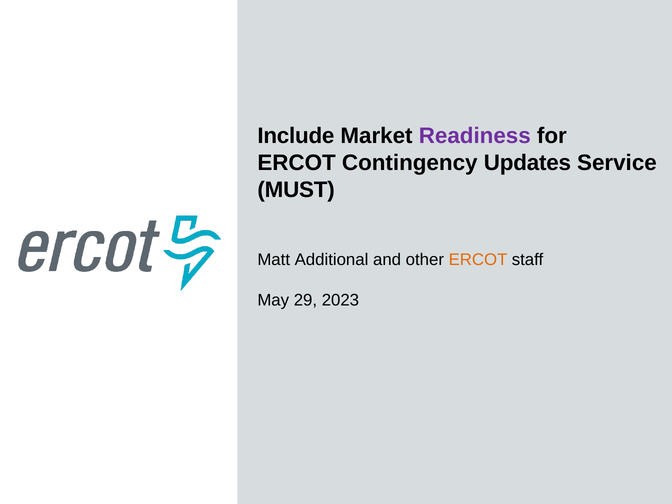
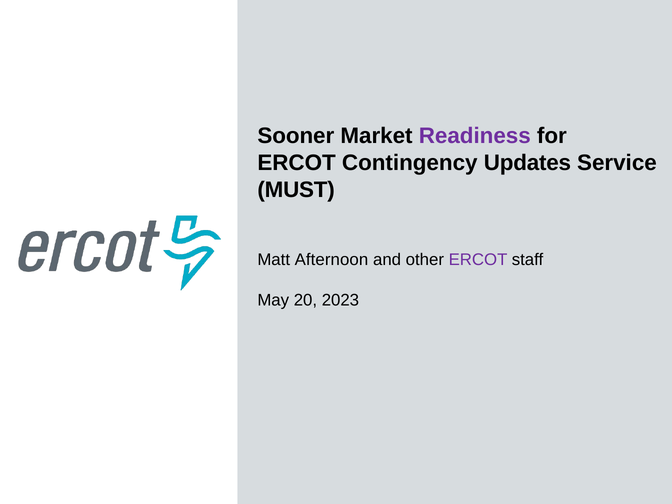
Include: Include -> Sooner
Additional: Additional -> Afternoon
ERCOT at (478, 260) colour: orange -> purple
29: 29 -> 20
